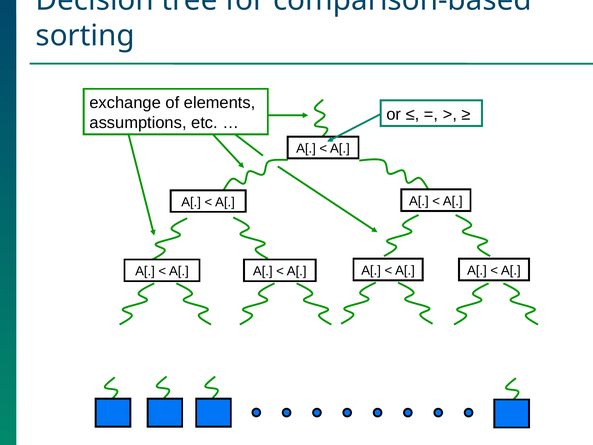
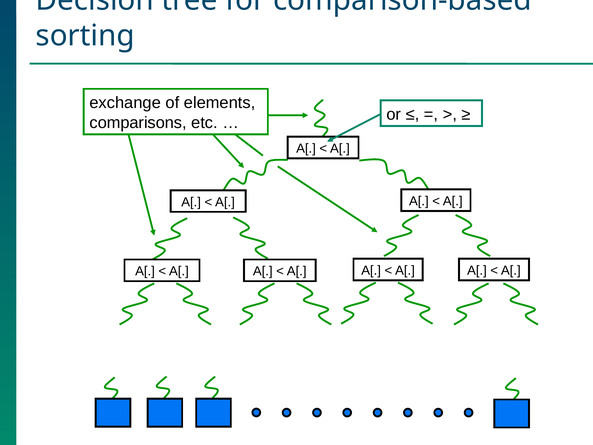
assumptions: assumptions -> comparisons
